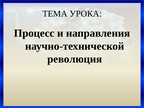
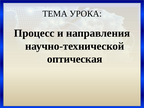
революция: революция -> оптическая
